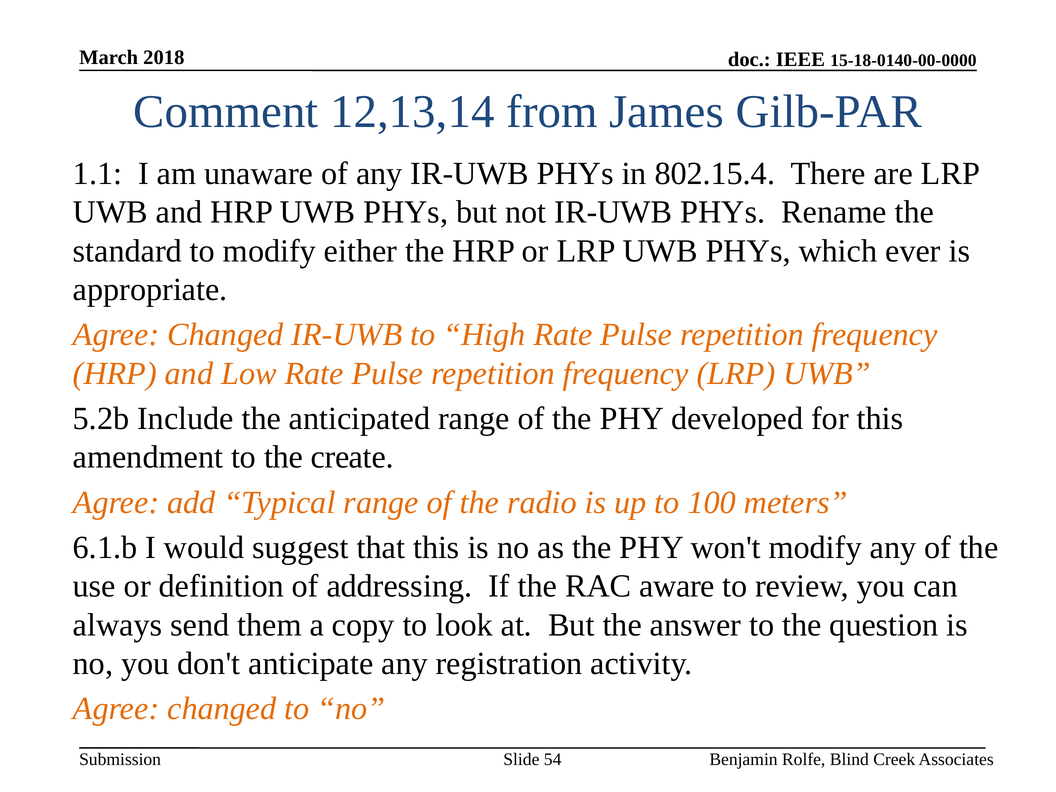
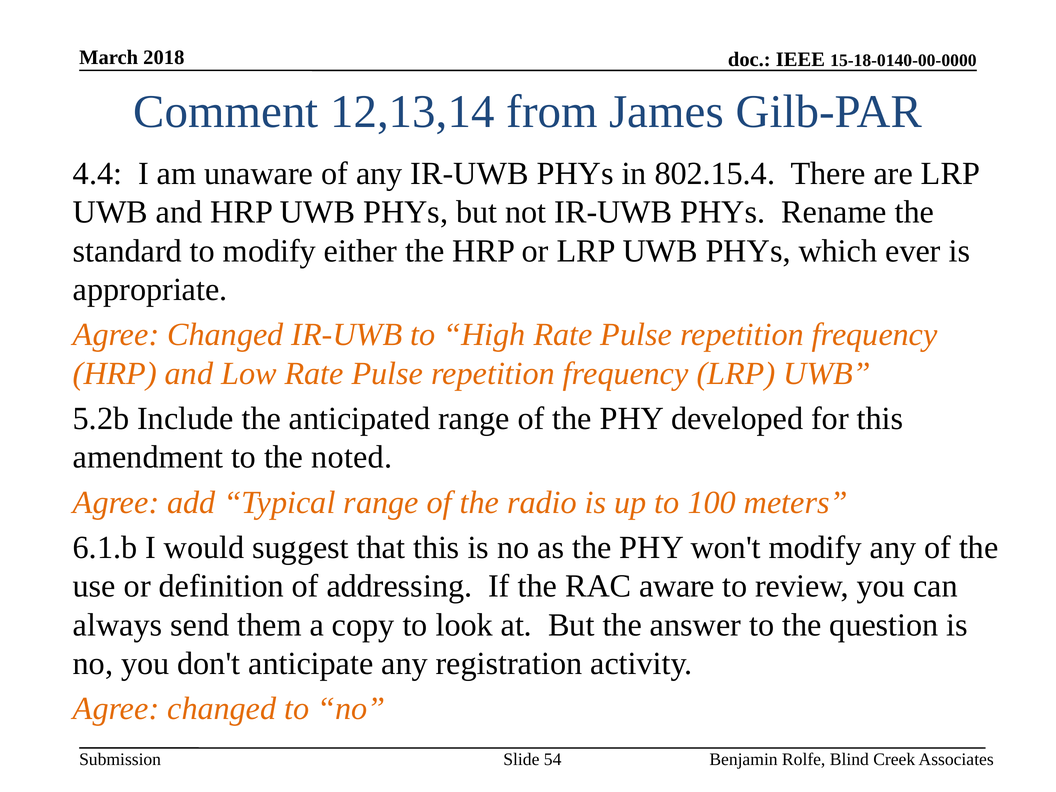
1.1: 1.1 -> 4.4
create: create -> noted
